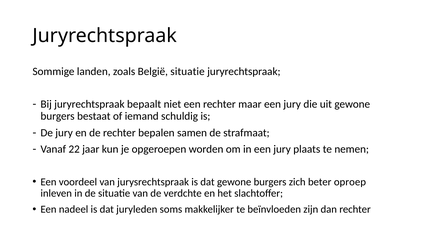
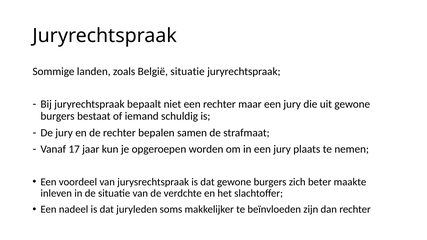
22: 22 -> 17
oproep: oproep -> maakte
